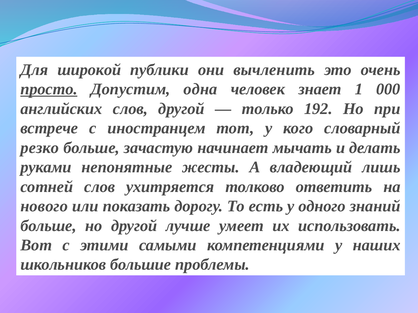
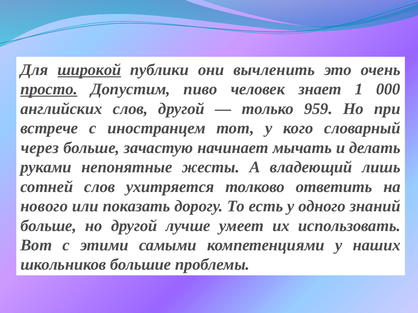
широкой underline: none -> present
одна: одна -> пиво
192: 192 -> 959
резко: резко -> через
